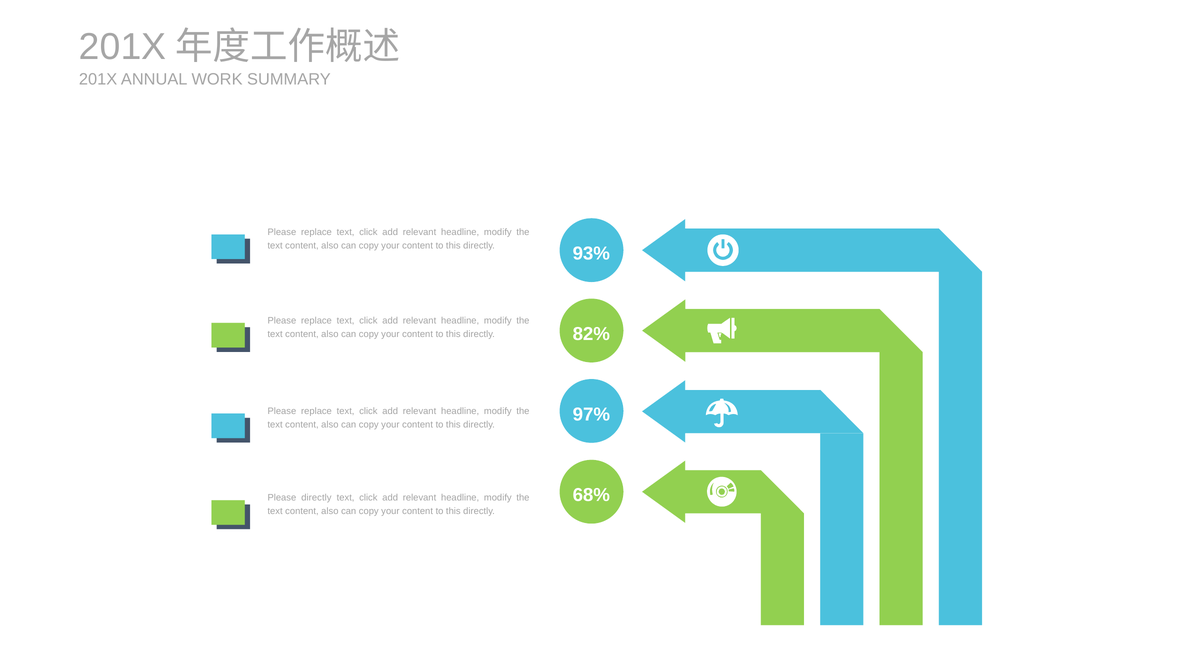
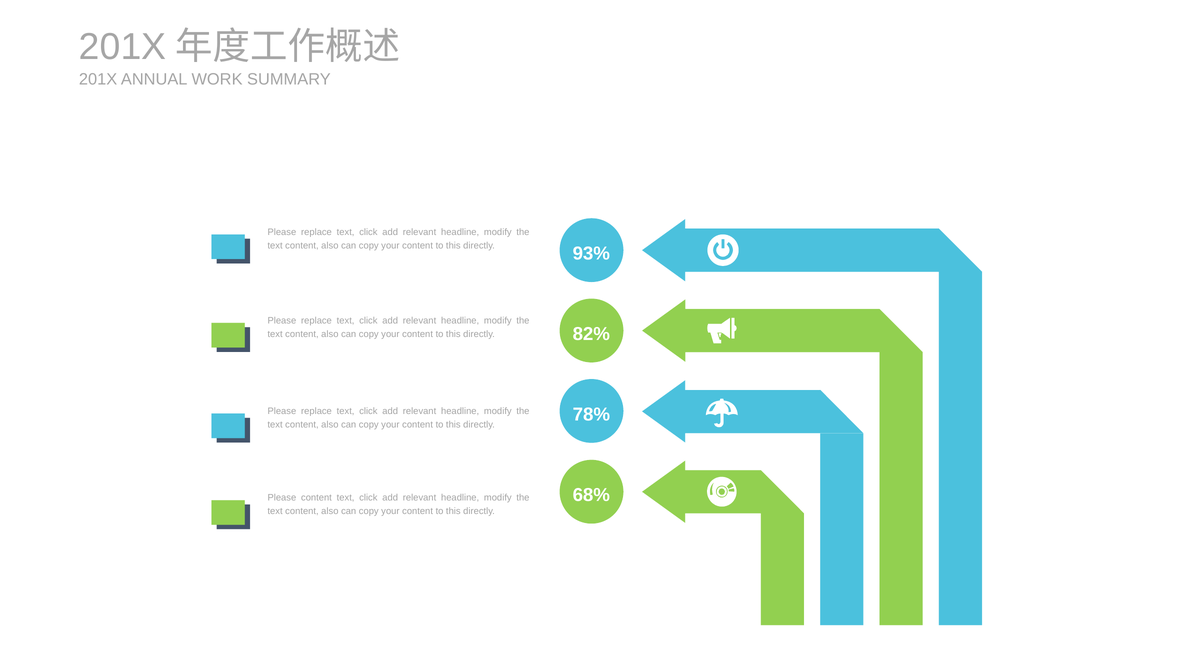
97%: 97% -> 78%
Please directly: directly -> content
